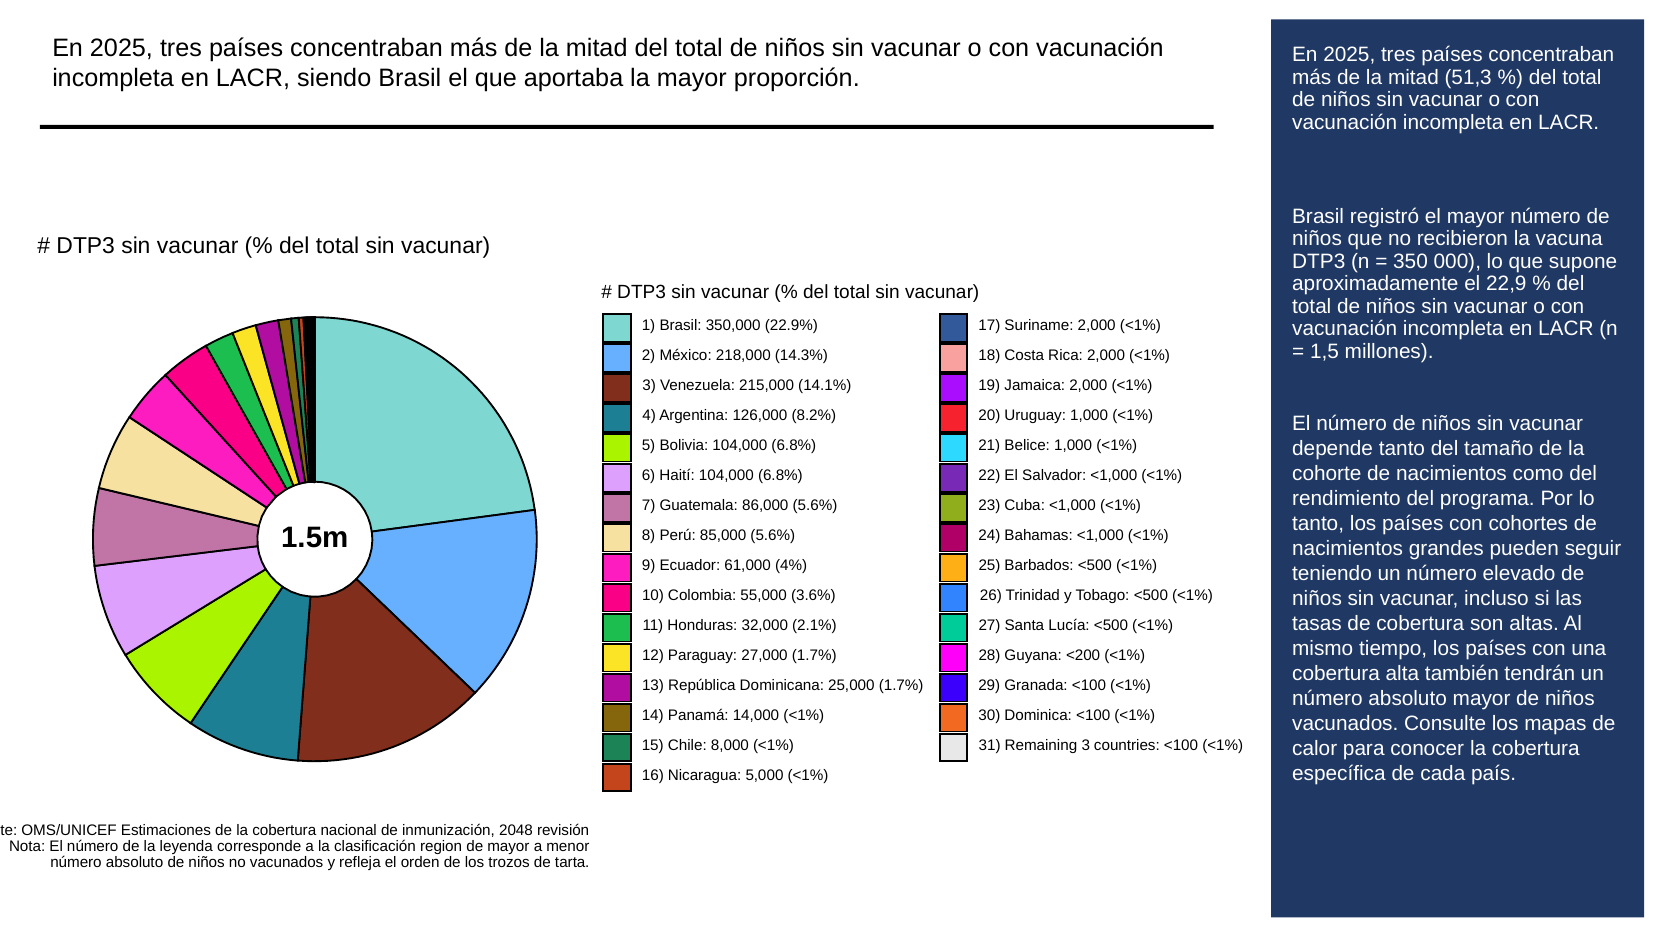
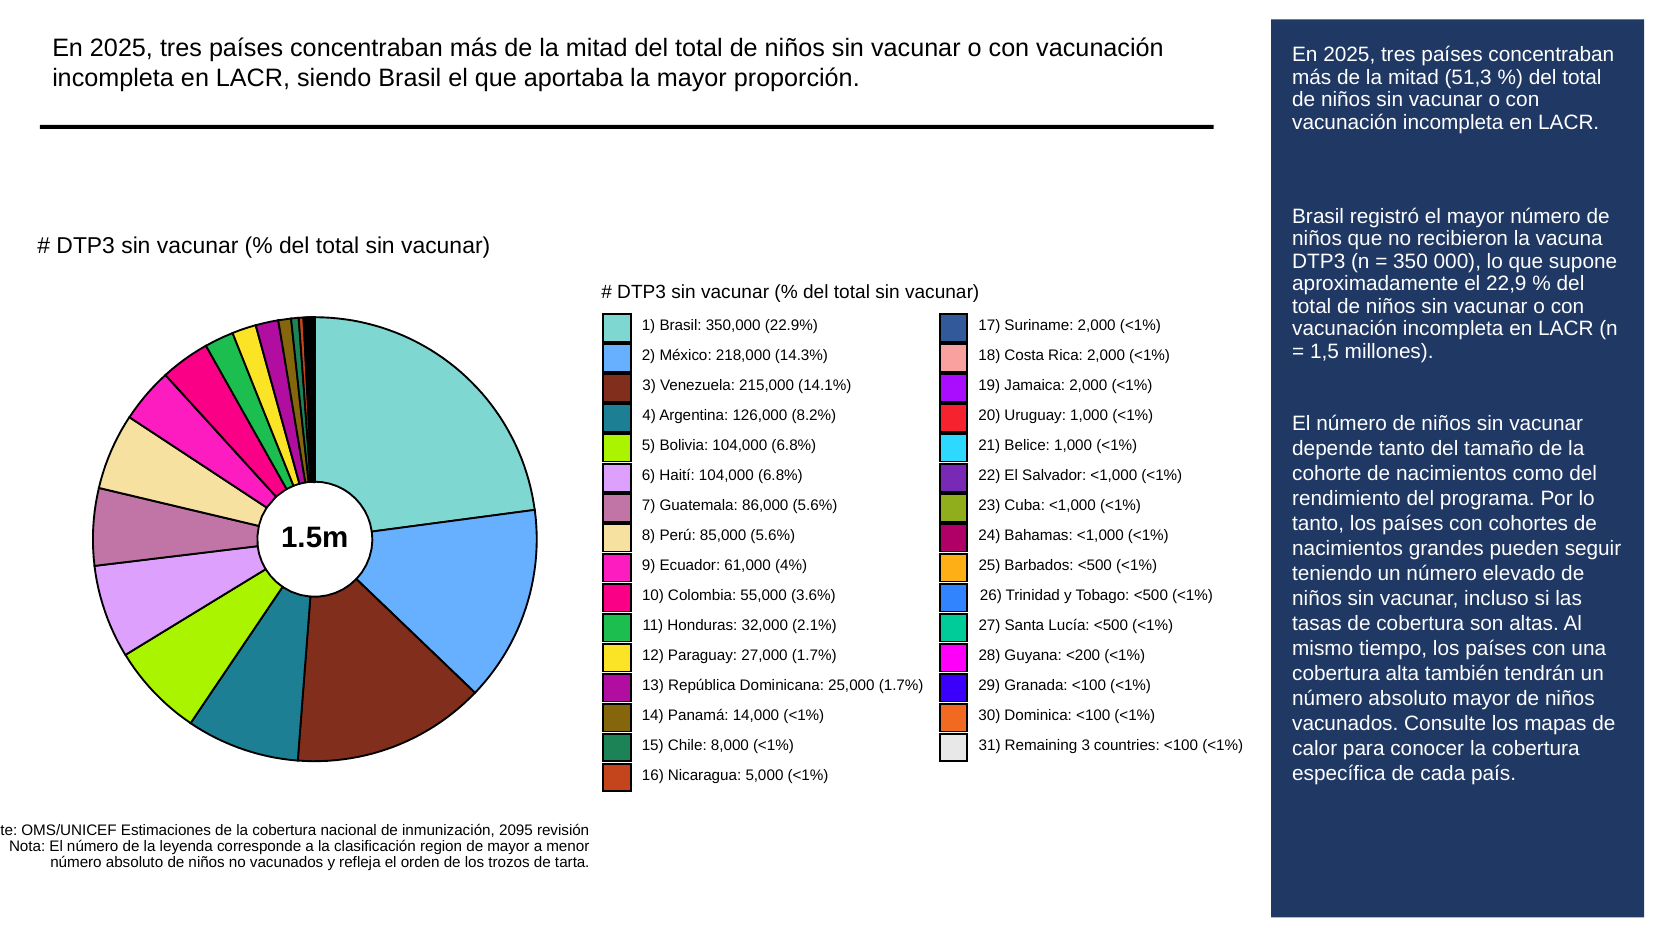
2048: 2048 -> 2095
